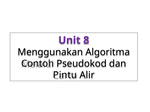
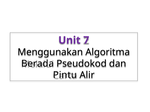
8: 8 -> 7
Contoh: Contoh -> Berada
